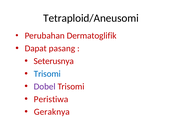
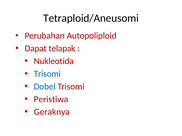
Dermatoglifik: Dermatoglifik -> Autopoliploid
pasang: pasang -> telapak
Seterusnya: Seterusnya -> Nukleotida
Dobel colour: purple -> blue
